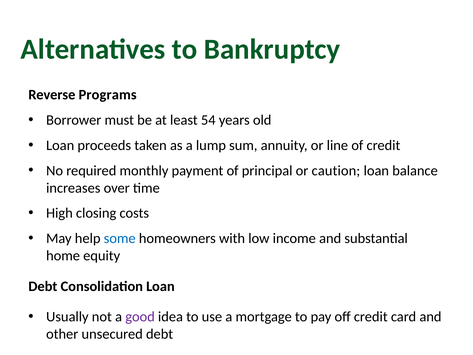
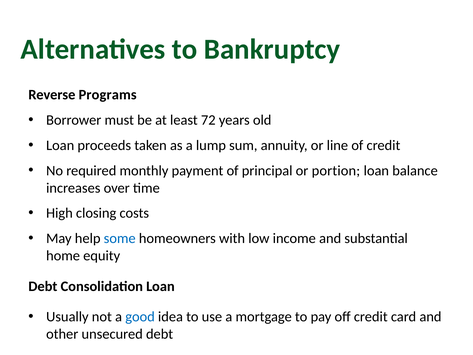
54: 54 -> 72
caution: caution -> portion
good colour: purple -> blue
